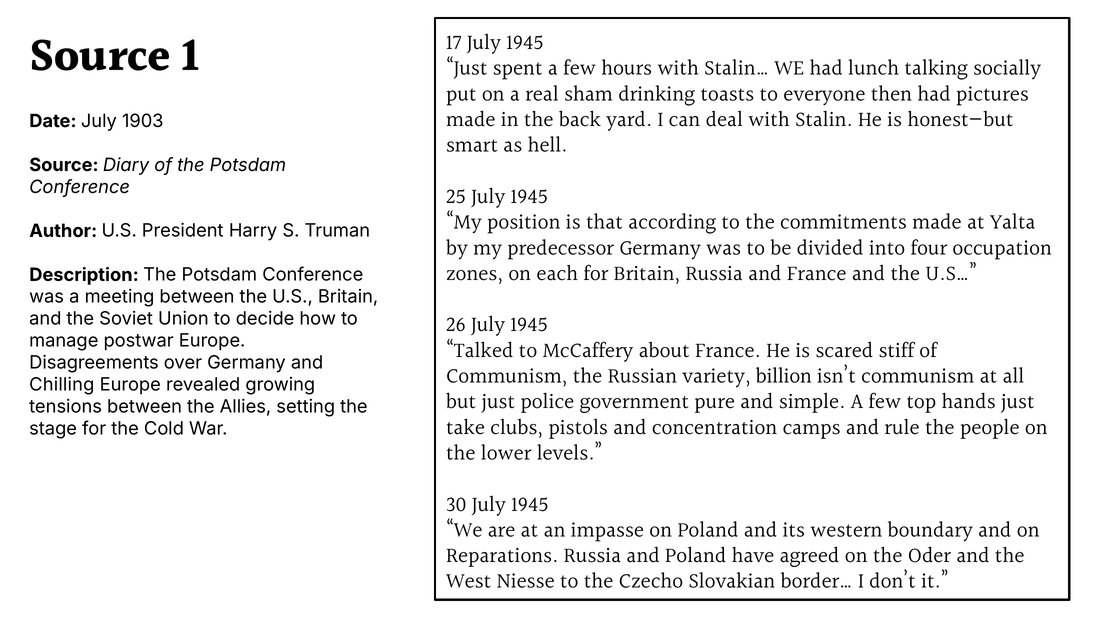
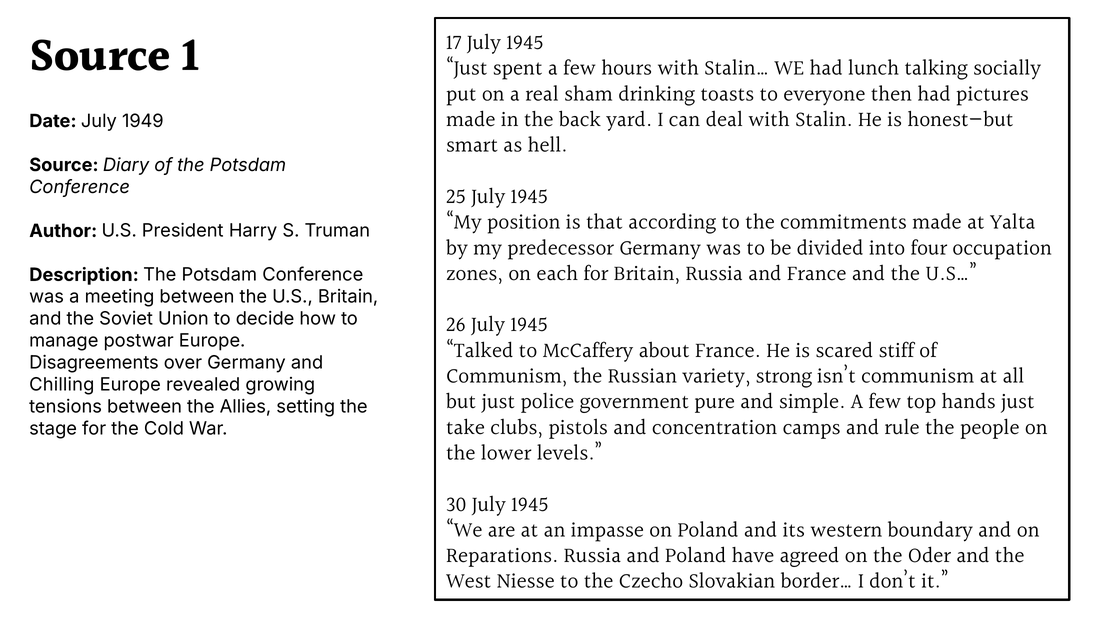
1903: 1903 -> 1949
billion: billion -> strong
